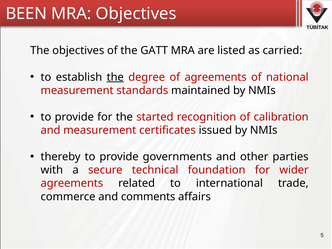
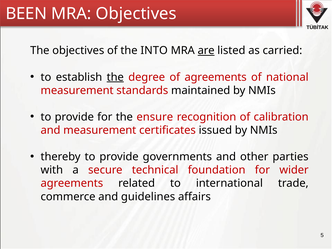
GATT: GATT -> INTO
are underline: none -> present
started: started -> ensure
comments: comments -> guidelines
